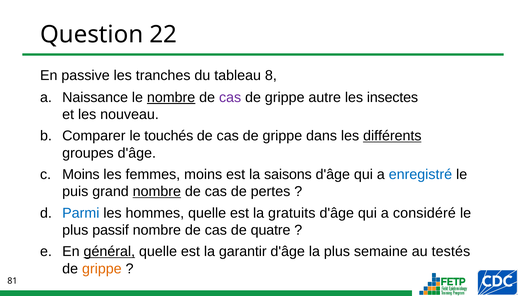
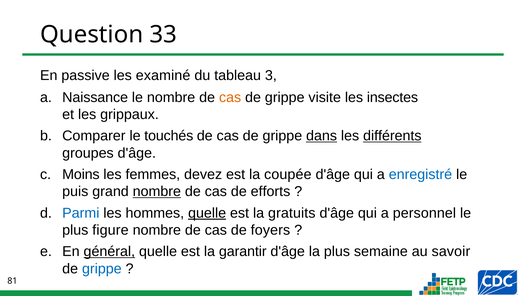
22: 22 -> 33
tranches: tranches -> examiné
8: 8 -> 3
nombre at (171, 97) underline: present -> none
cas at (230, 97) colour: purple -> orange
autre: autre -> visite
nouveau: nouveau -> grippaux
dans underline: none -> present
femmes moins: moins -> devez
saisons: saisons -> coupée
pertes: pertes -> efforts
quelle at (207, 213) underline: none -> present
considéré: considéré -> personnel
passif: passif -> figure
quatre: quatre -> foyers
testés: testés -> savoir
grippe at (102, 269) colour: orange -> blue
